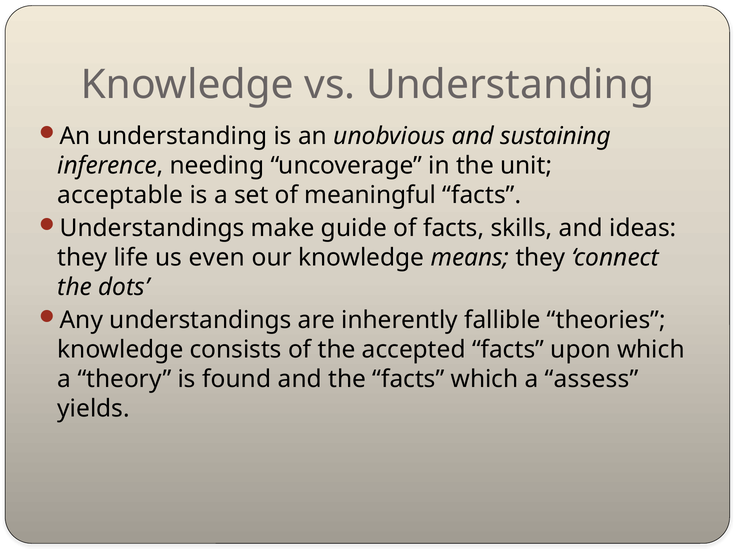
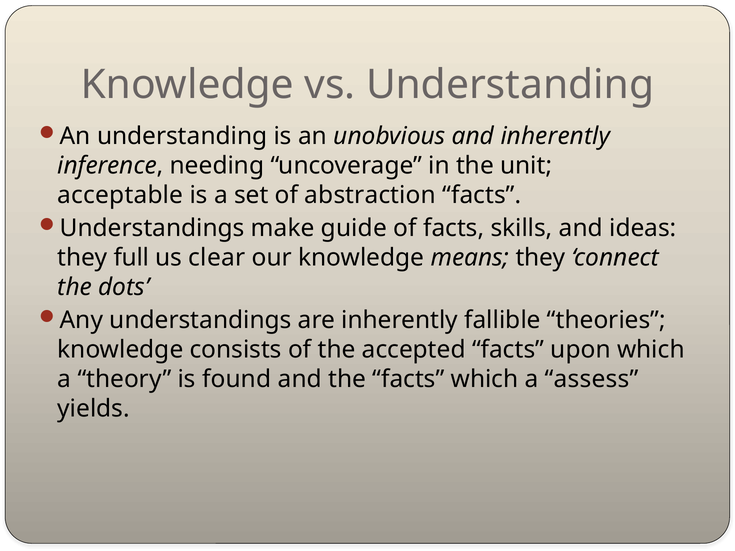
and sustaining: sustaining -> inherently
meaningful: meaningful -> abstraction
life: life -> full
even: even -> clear
